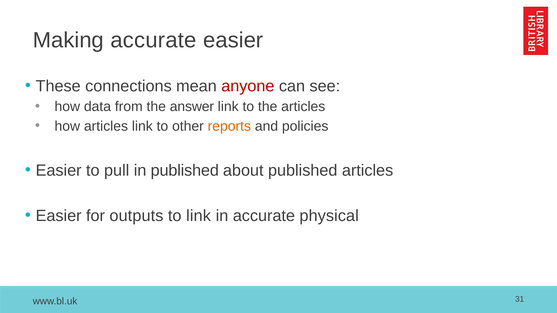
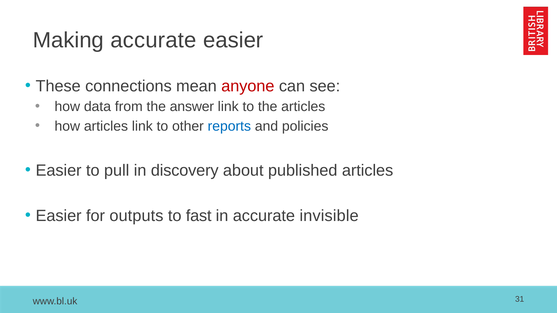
reports colour: orange -> blue
in published: published -> discovery
to link: link -> fast
physical: physical -> invisible
